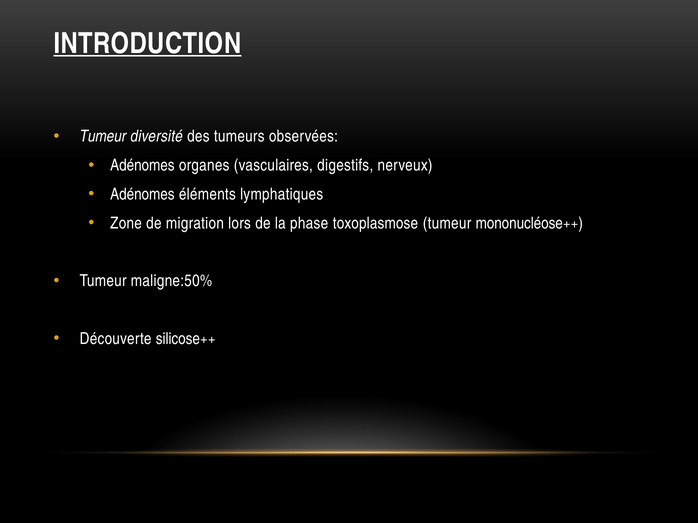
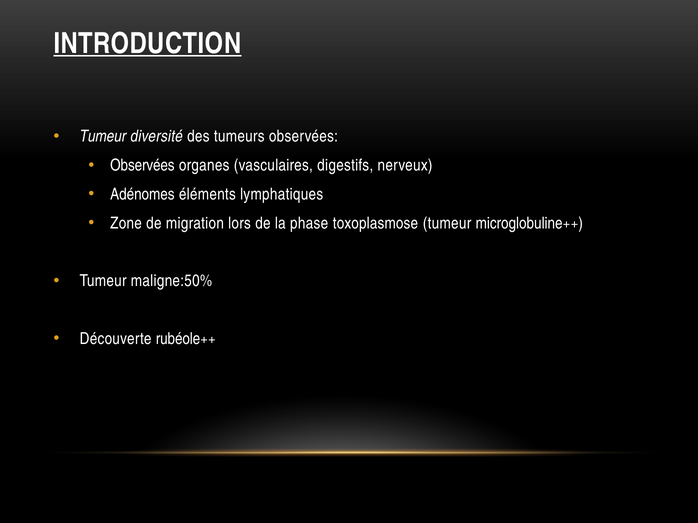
Adénomes at (142, 166): Adénomes -> Observées
mononucléose++: mononucléose++ -> microglobuline++
silicose++: silicose++ -> rubéole++
